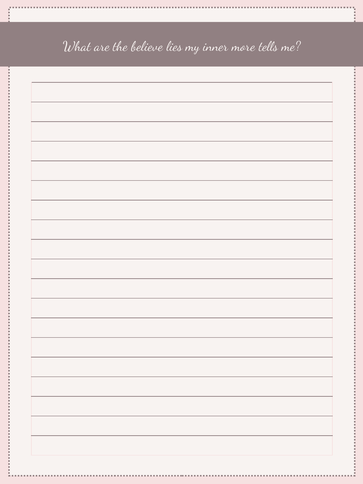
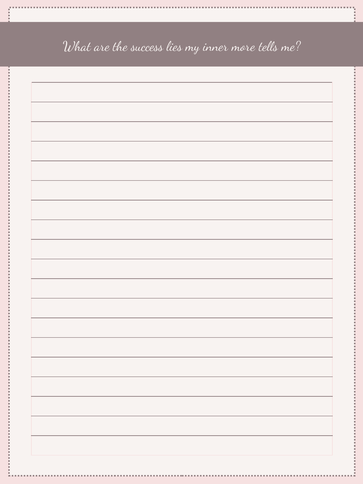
believe: believe -> success
